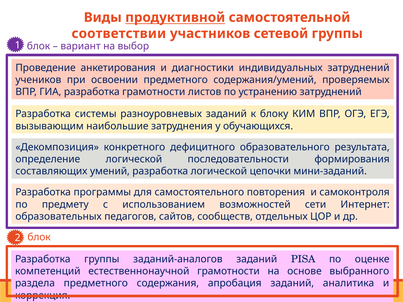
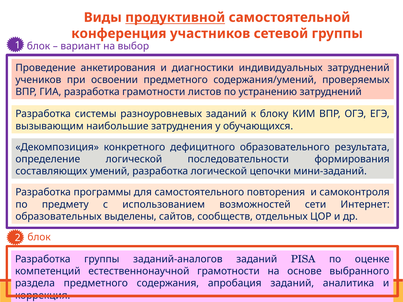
соответствии: соответствии -> конференция
педагогов: педагогов -> выделены
